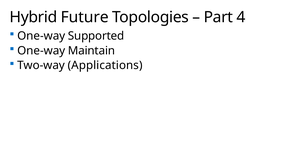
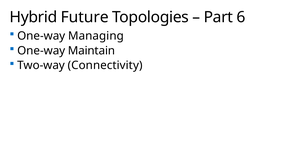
4: 4 -> 6
Supported: Supported -> Managing
Applications: Applications -> Connectivity
